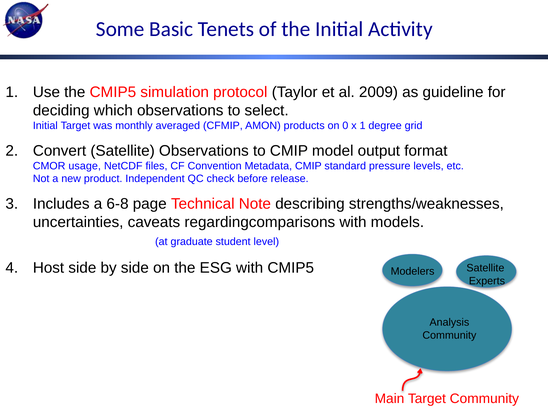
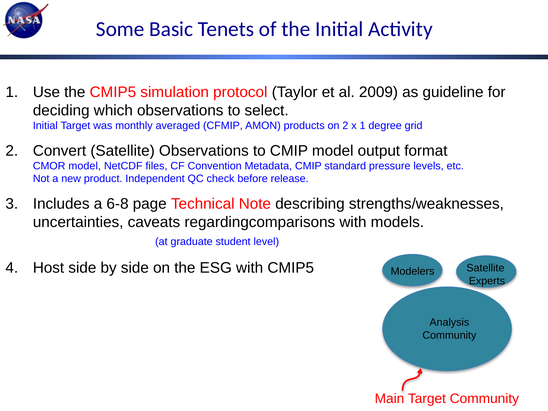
on 0: 0 -> 2
CMOR usage: usage -> model
